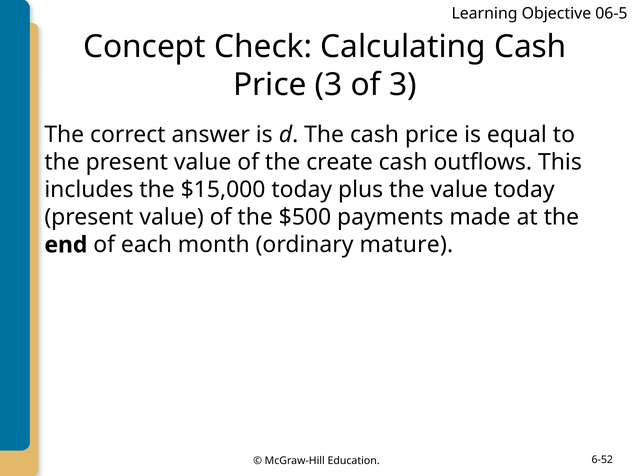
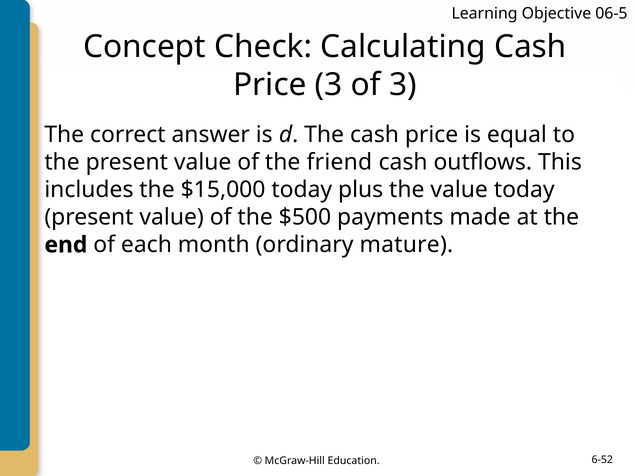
create: create -> friend
